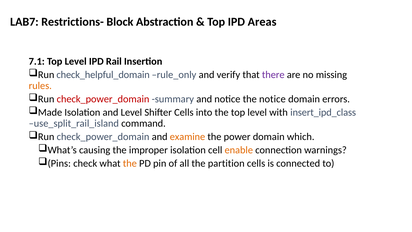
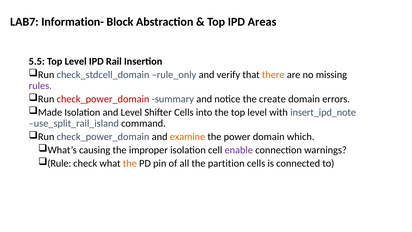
Restrictions-: Restrictions- -> Information-
7.1: 7.1 -> 5.5
check_helpful_domain: check_helpful_domain -> check_stdcell_domain
there colour: purple -> orange
rules colour: orange -> purple
the notice: notice -> create
insert_ipd_class: insert_ipd_class -> insert_ipd_note
enable colour: orange -> purple
Pins: Pins -> Rule
